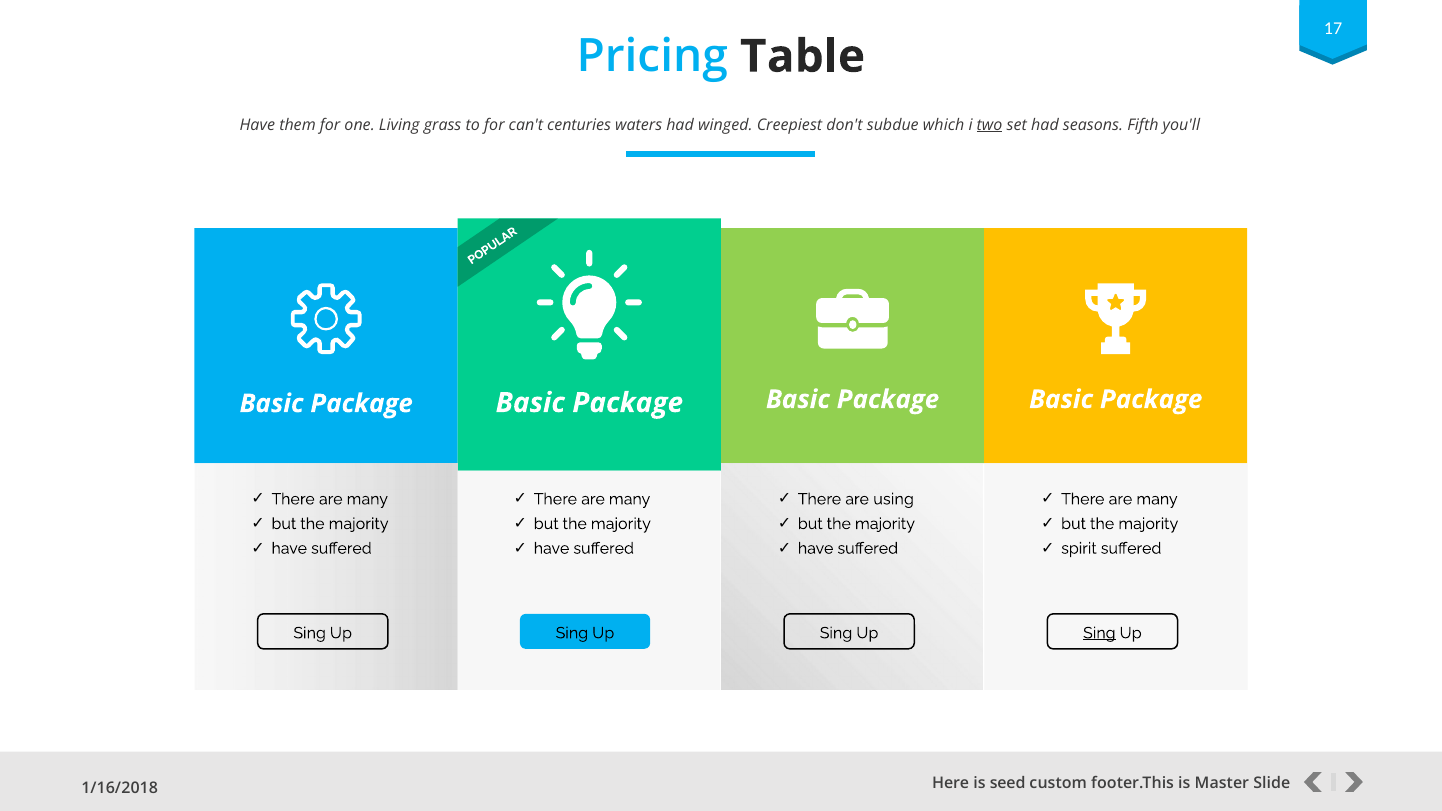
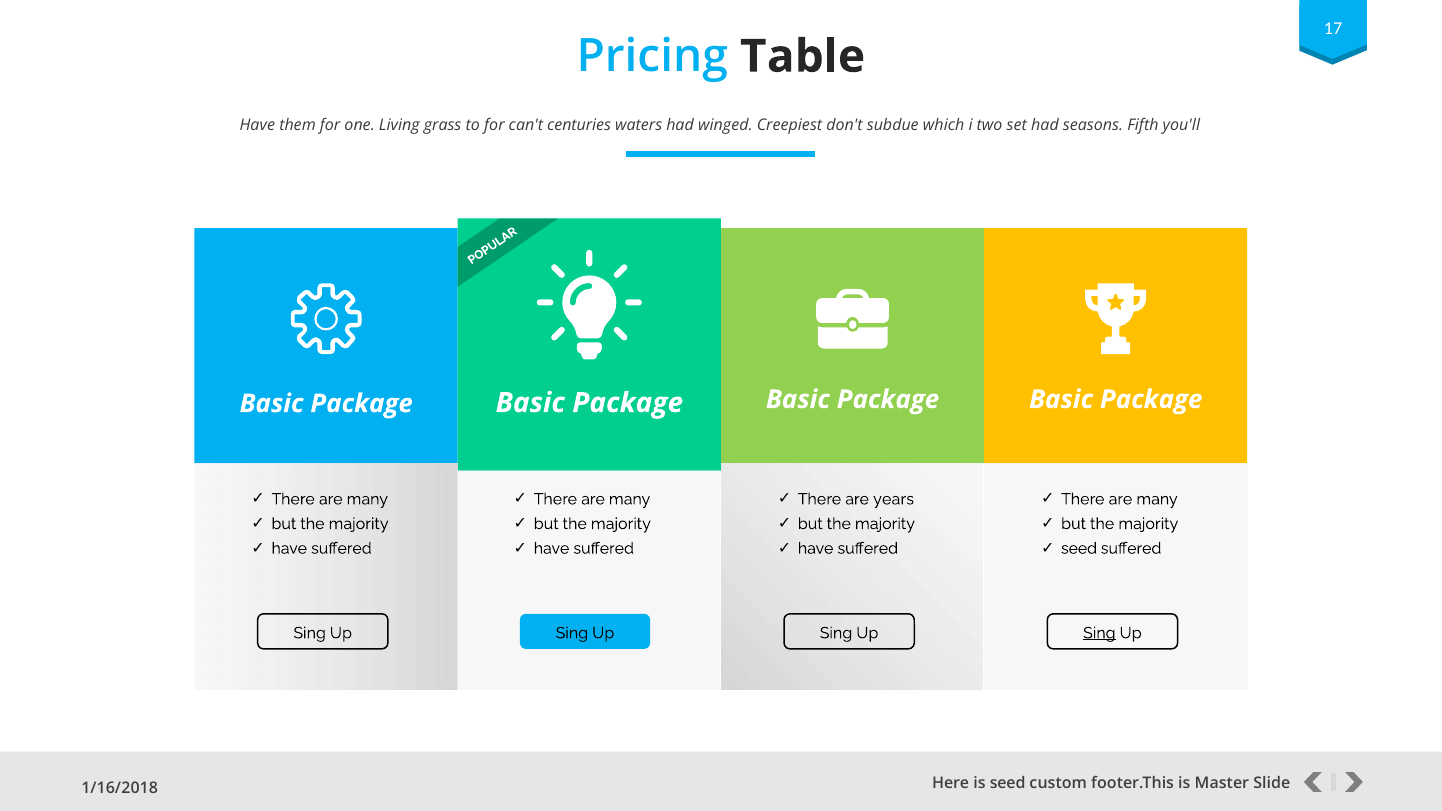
two underline: present -> none
using: using -> years
spirit at (1079, 548): spirit -> seed
